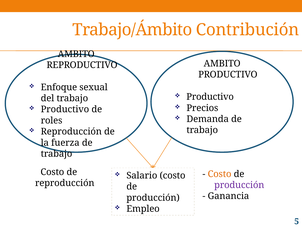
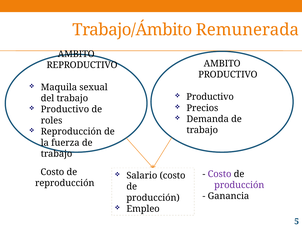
Contribución: Contribución -> Remunerada
Enfoque: Enfoque -> Maquila
Costo at (220, 174) colour: orange -> purple
